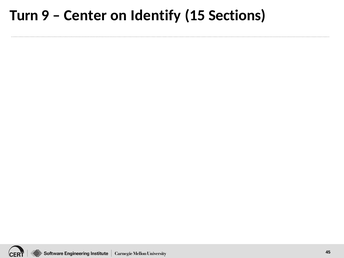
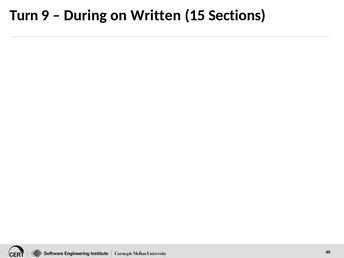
Center: Center -> During
Identify: Identify -> Written
